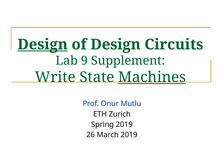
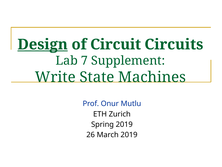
of Design: Design -> Circuit
9: 9 -> 7
Machines underline: present -> none
